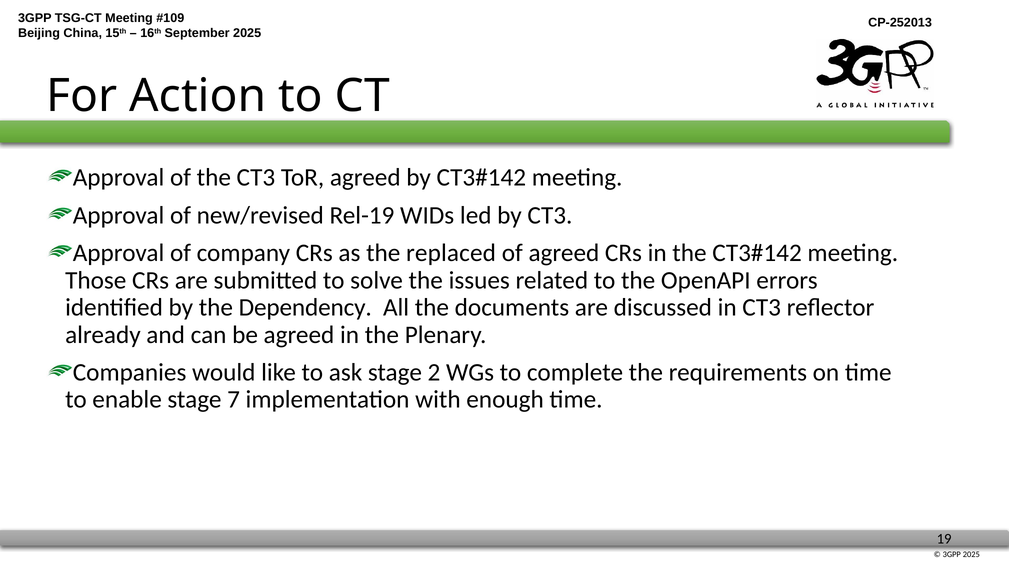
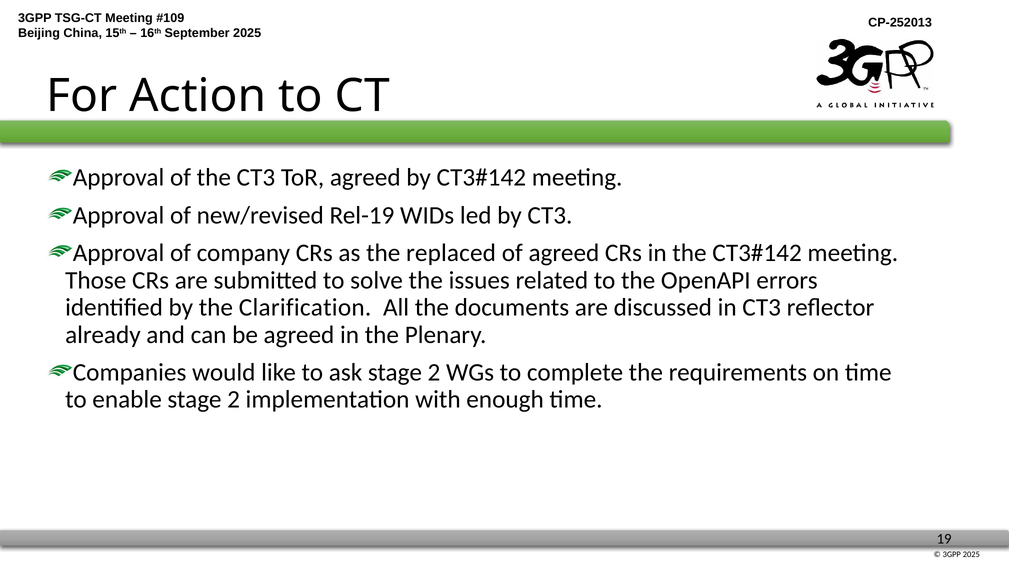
Dependency: Dependency -> Clarification
enable stage 7: 7 -> 2
